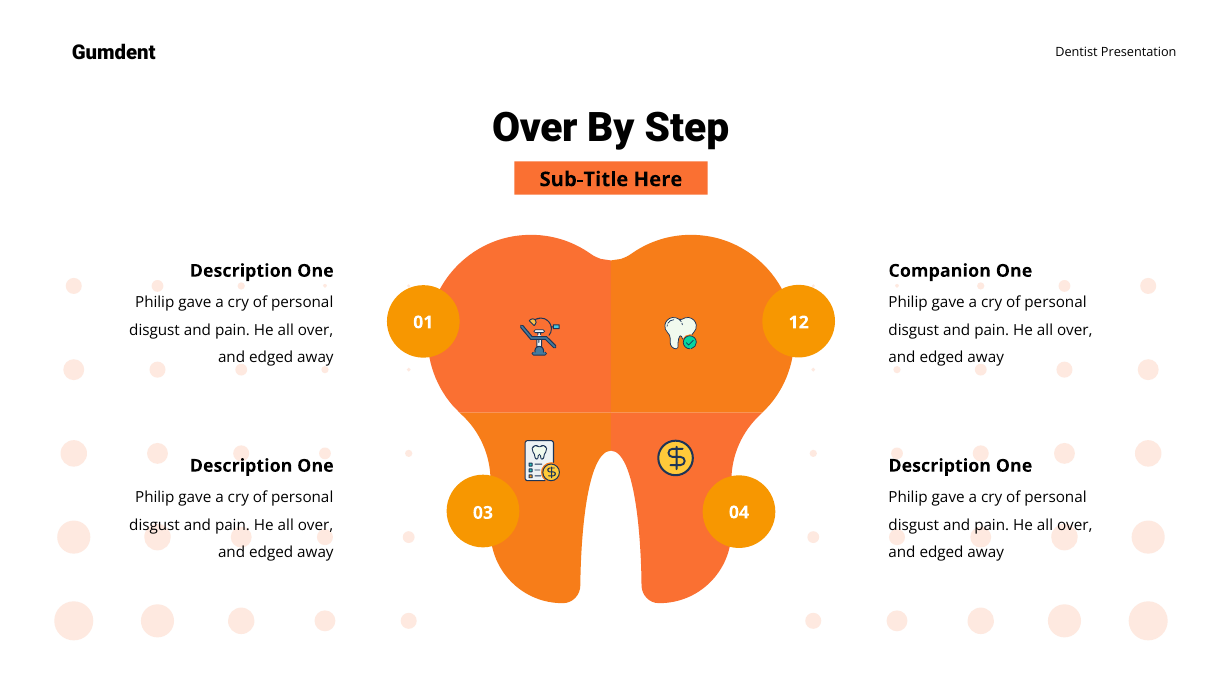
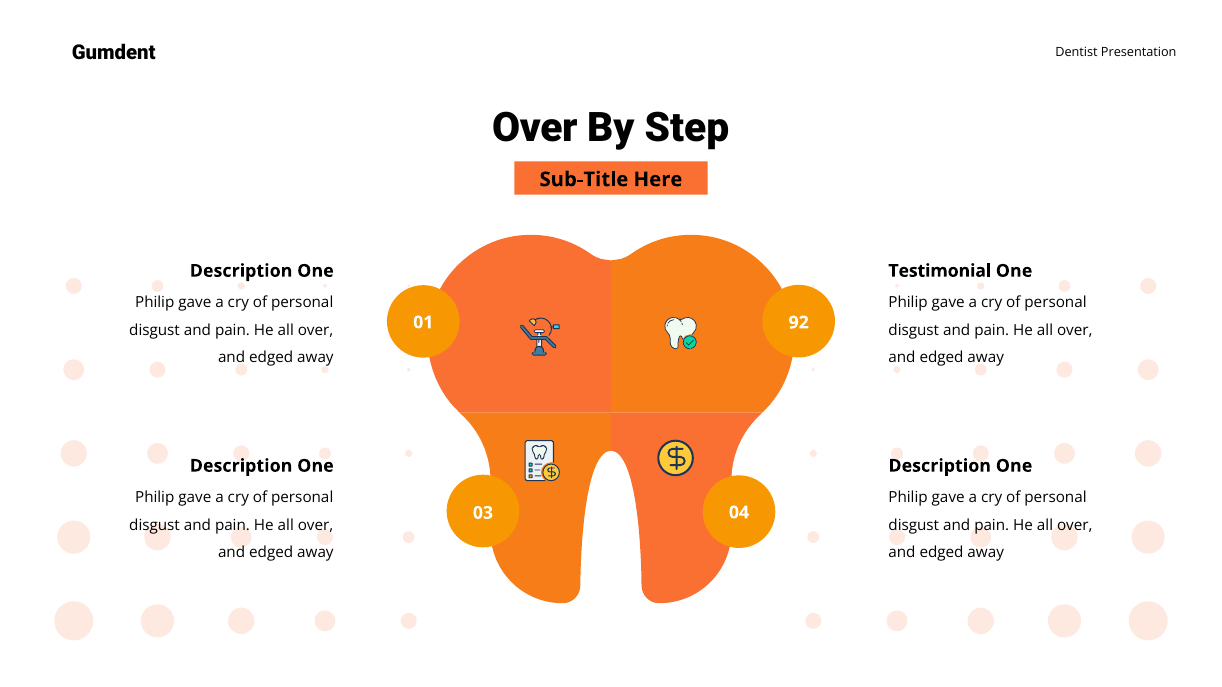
Companion: Companion -> Testimonial
12: 12 -> 92
